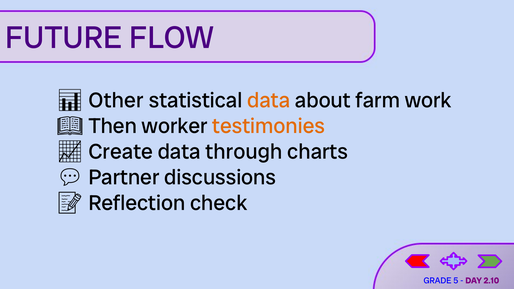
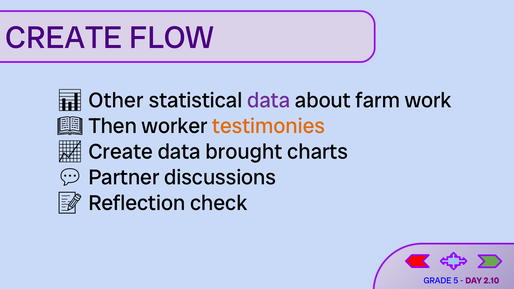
FUTURE at (64, 38): FUTURE -> CREATE
data at (269, 100) colour: orange -> purple
through: through -> brought
